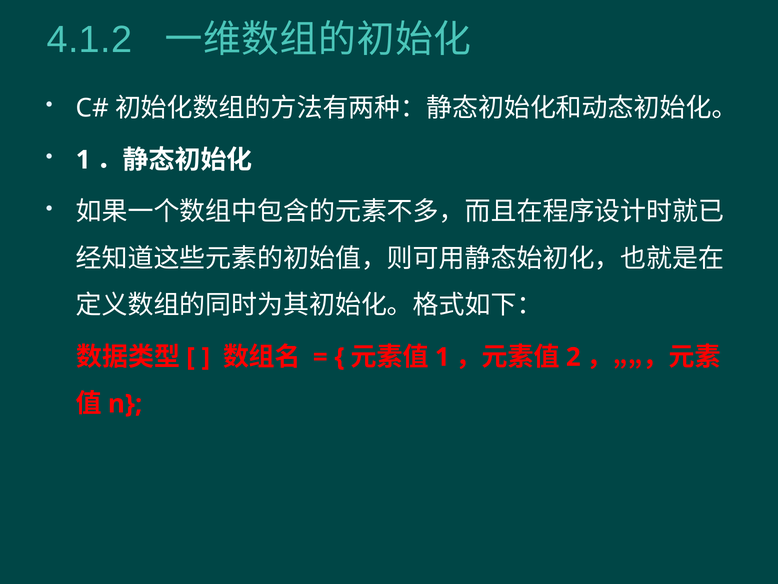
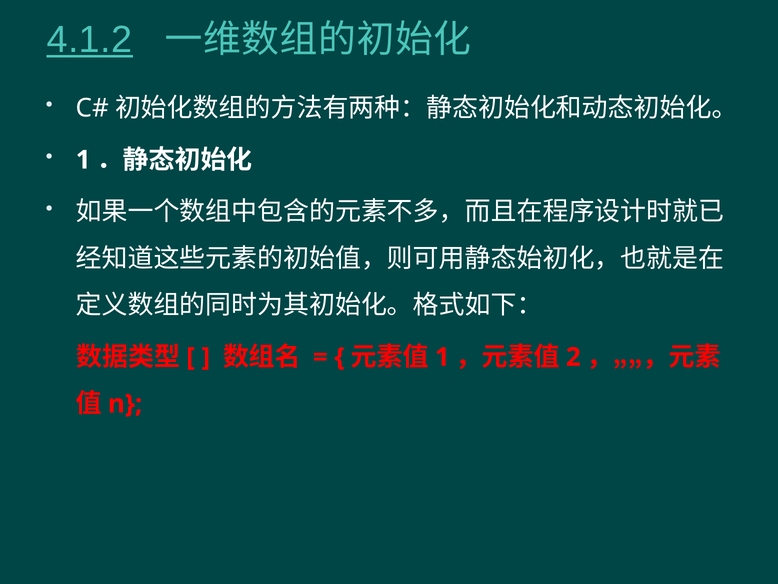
4.1.2 underline: none -> present
